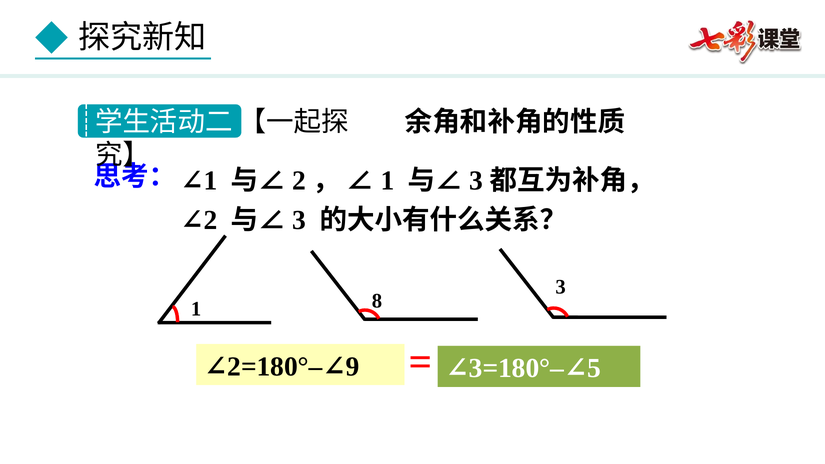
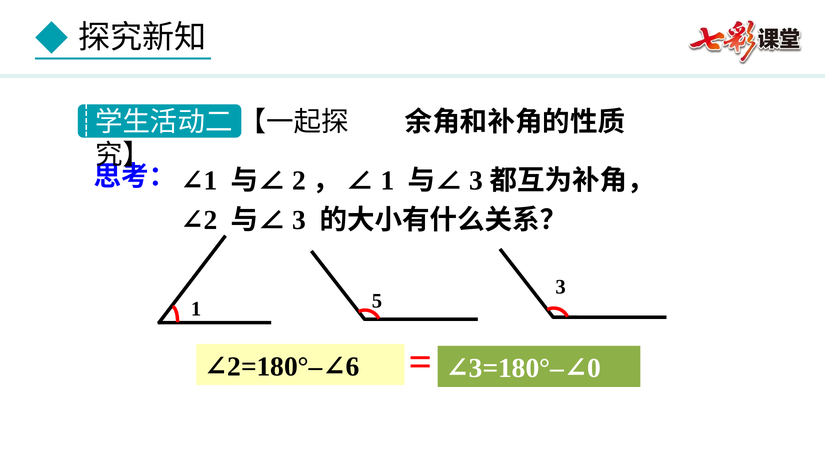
8: 8 -> 5
9: 9 -> 6
5: 5 -> 0
